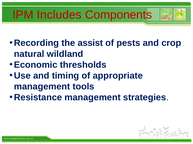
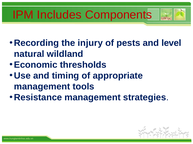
assist: assist -> injury
crop: crop -> level
